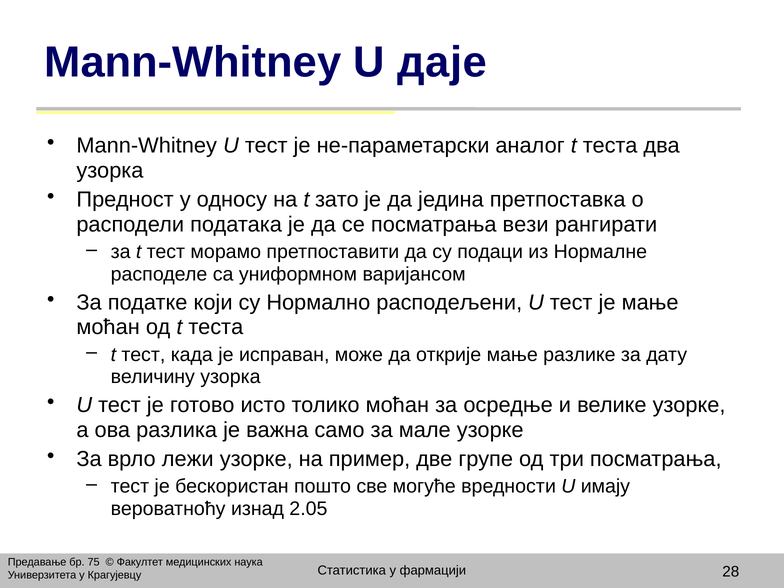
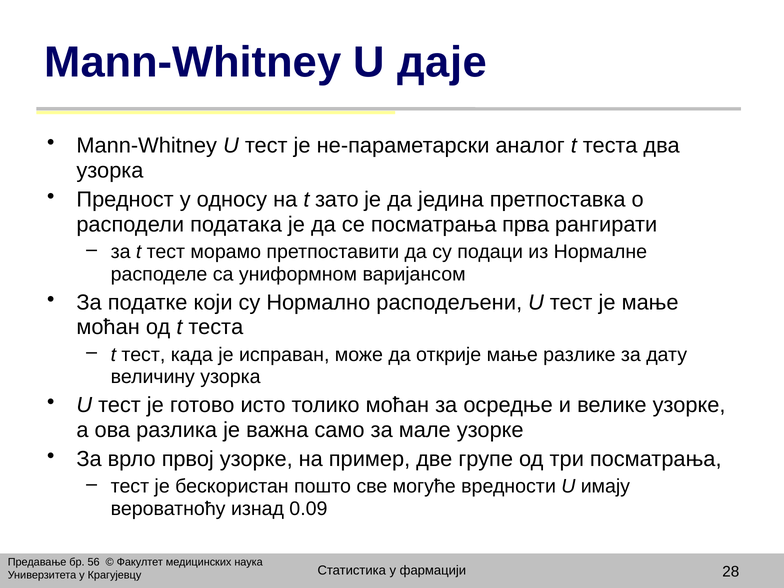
вези: вези -> прва
лежи: лежи -> првој
2.05: 2.05 -> 0.09
75: 75 -> 56
